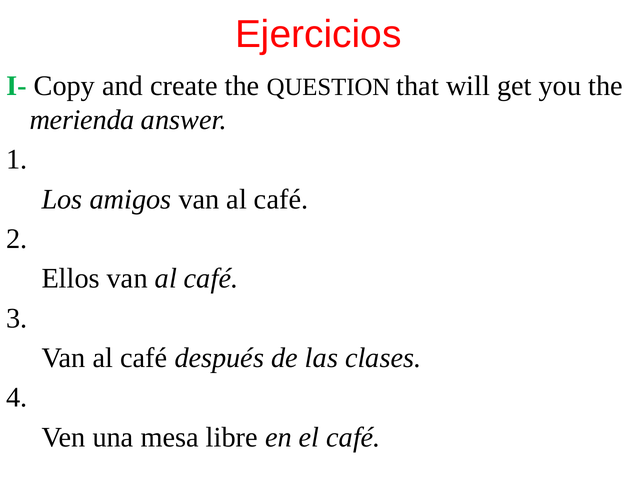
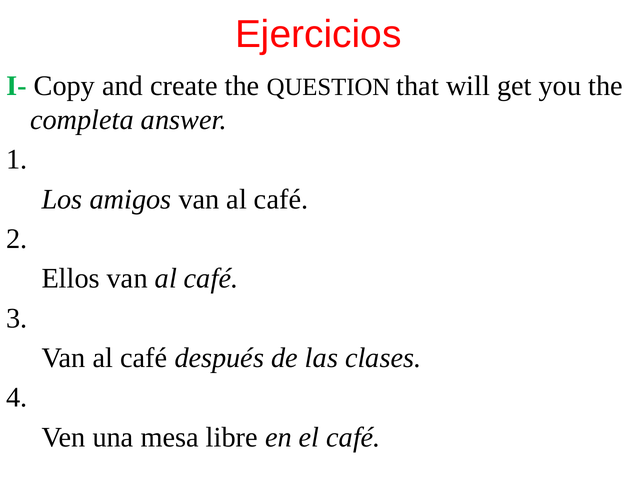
merienda: merienda -> completa
